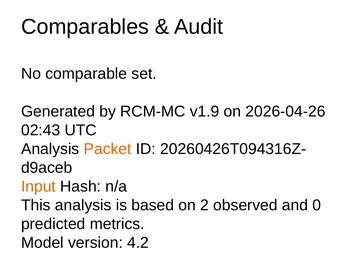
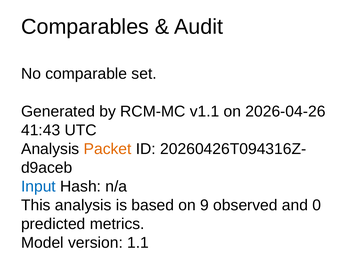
v1.9: v1.9 -> v1.1
02:43: 02:43 -> 41:43
Input colour: orange -> blue
2: 2 -> 9
4.2: 4.2 -> 1.1
